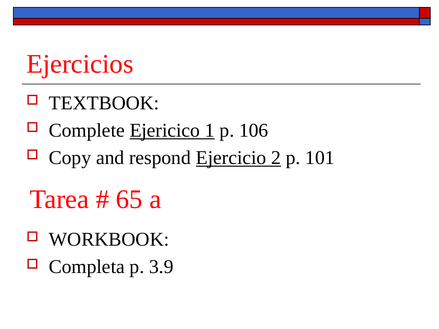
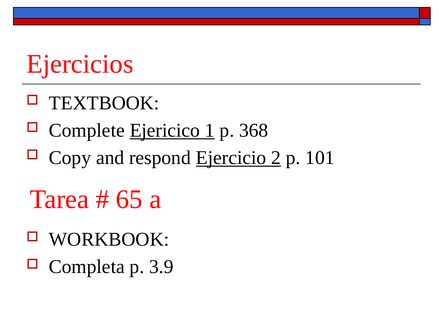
106: 106 -> 368
